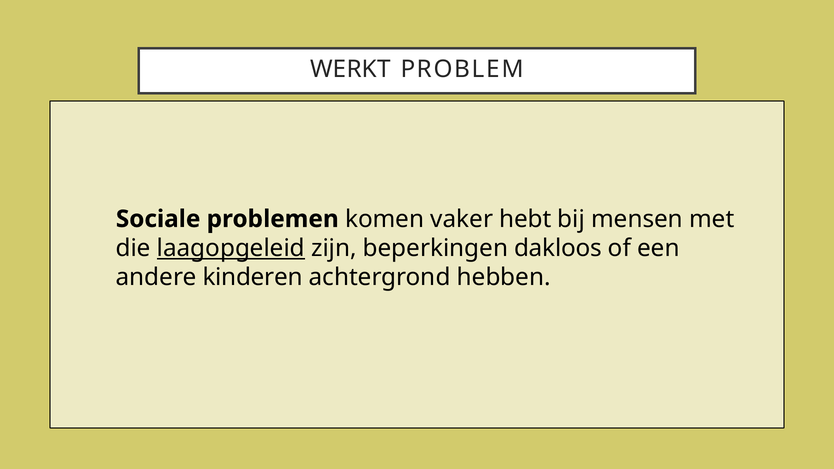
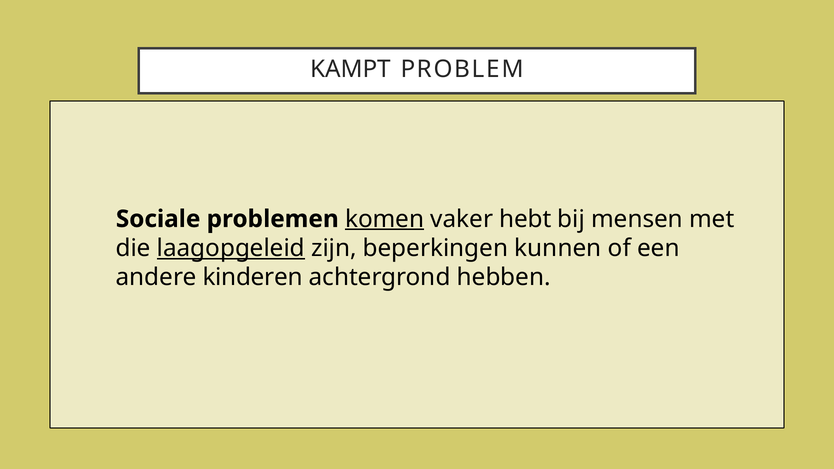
WERKT: WERKT -> KAMPT
komen underline: none -> present
dakloos: dakloos -> kunnen
